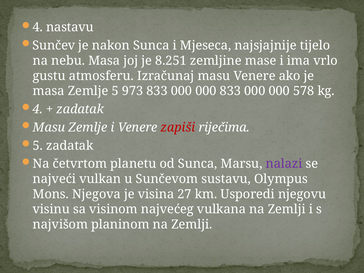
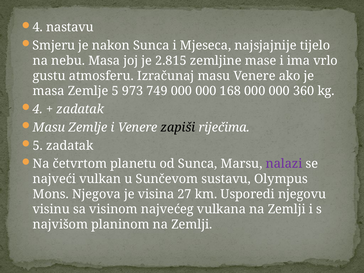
Sunčev: Sunčev -> Smjeru
8.251: 8.251 -> 2.815
973 833: 833 -> 749
000 833: 833 -> 168
578: 578 -> 360
zapiši colour: red -> black
